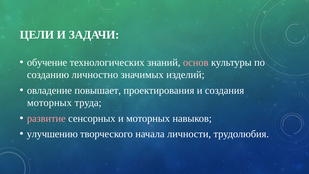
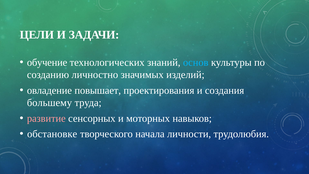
основ colour: pink -> light blue
моторных at (49, 103): моторных -> большему
улучшению: улучшению -> обстановке
